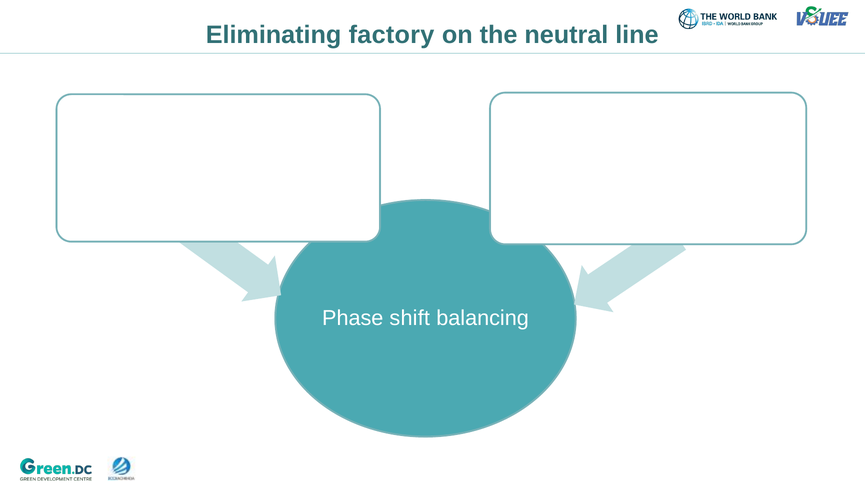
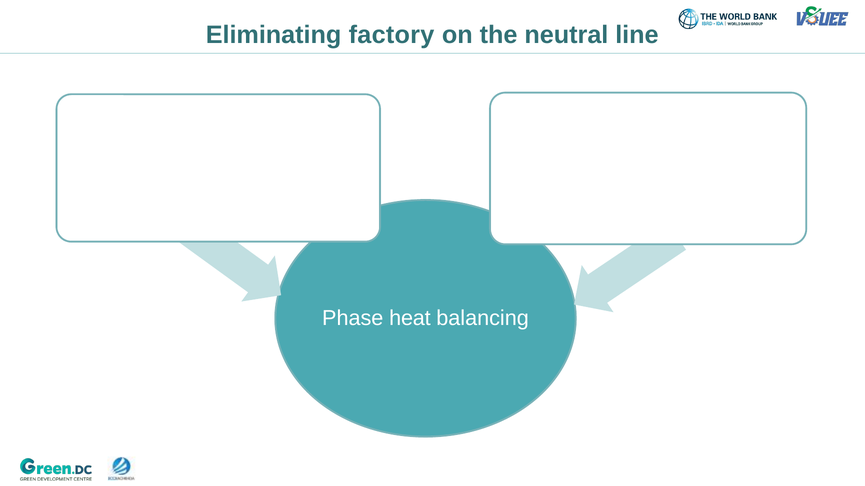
shift: shift -> heat
